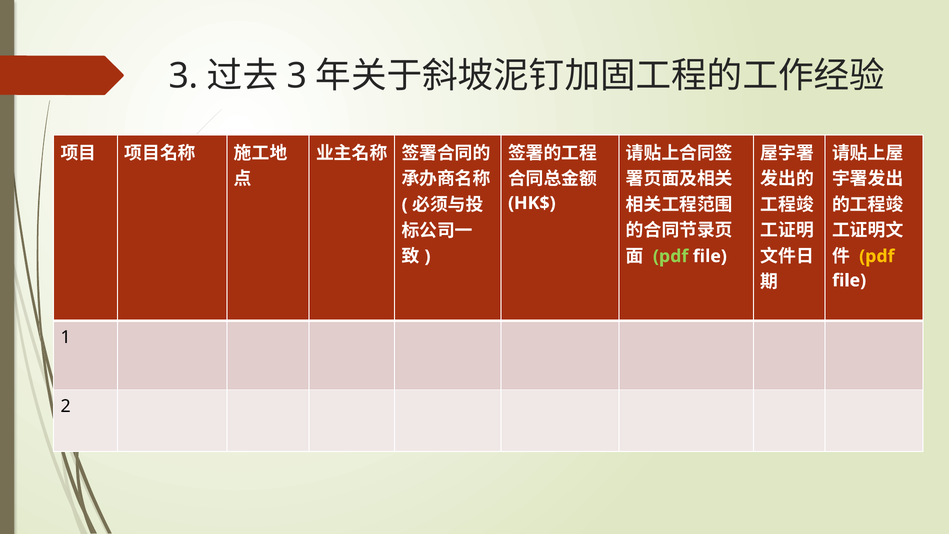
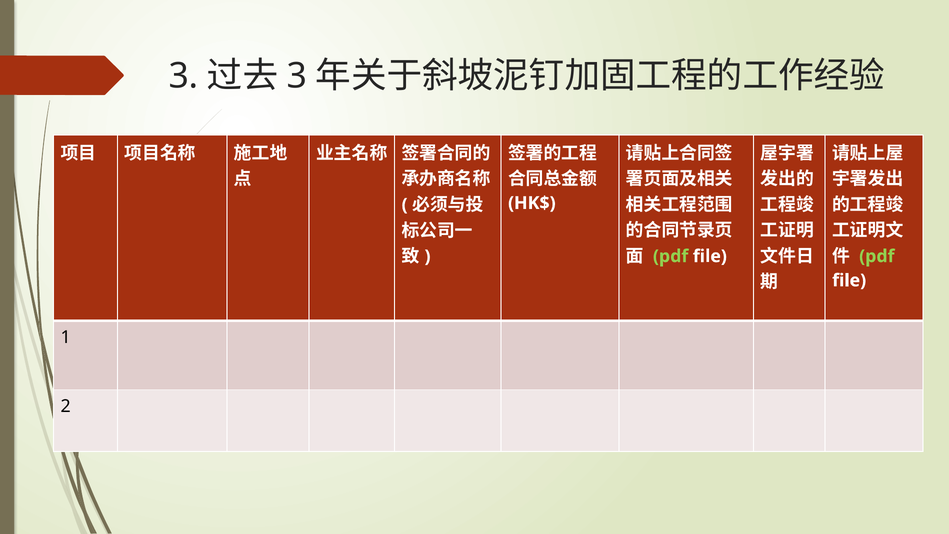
pdf at (877, 256) colour: yellow -> light green
